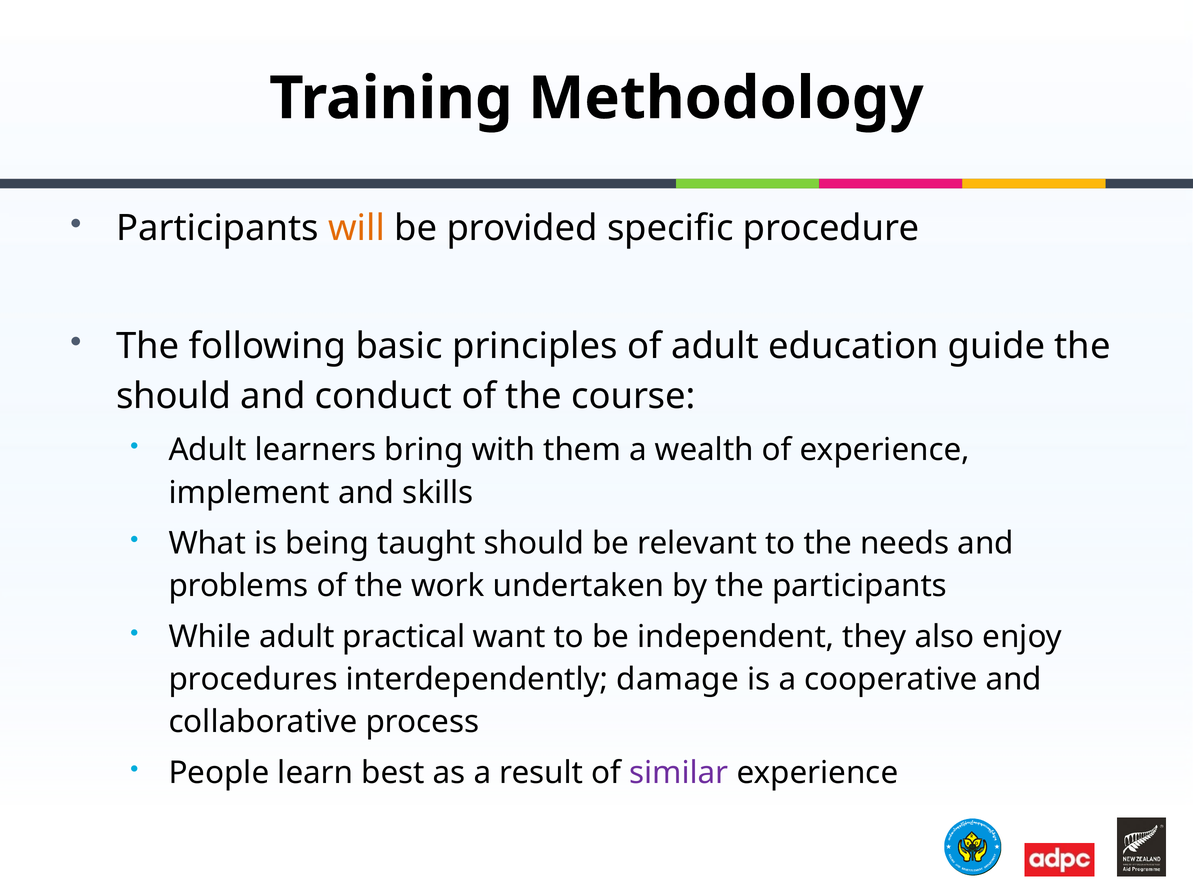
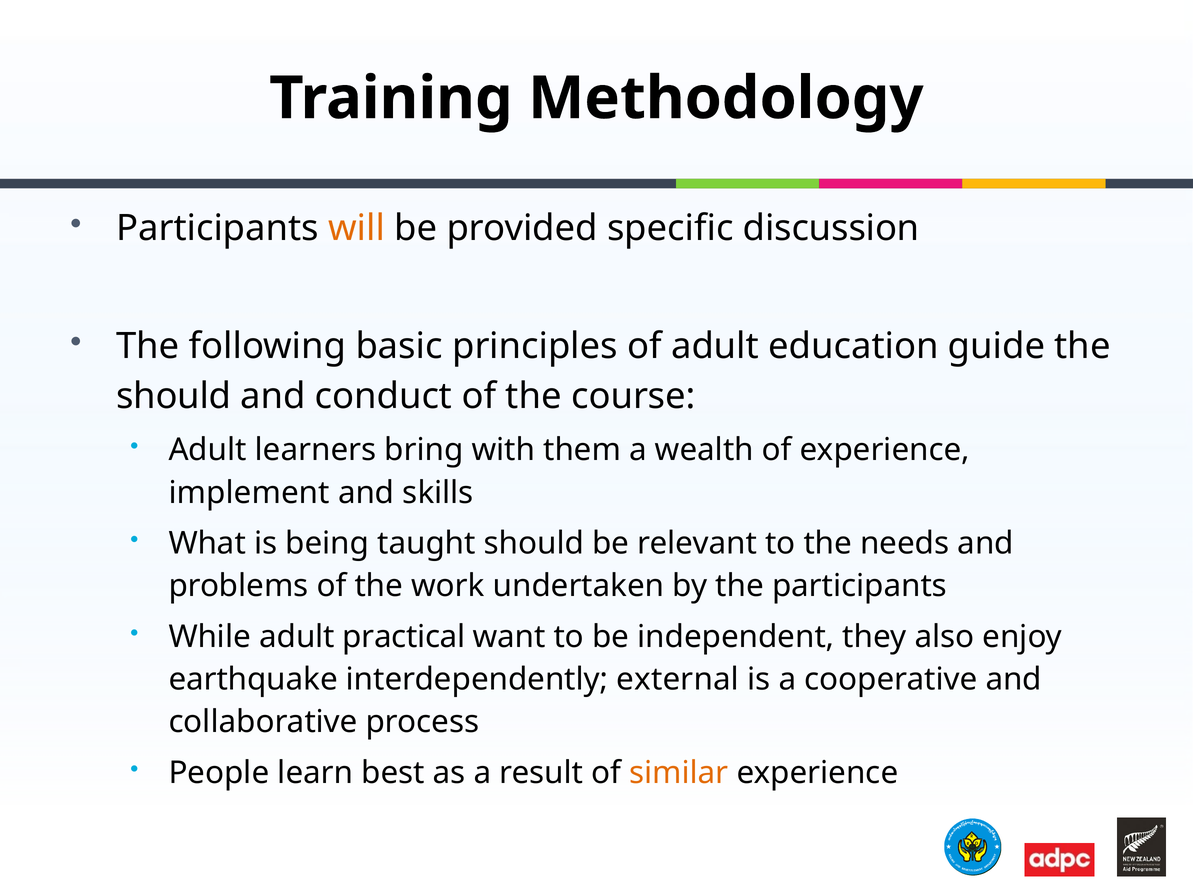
procedure: procedure -> discussion
procedures: procedures -> earthquake
damage: damage -> external
similar colour: purple -> orange
